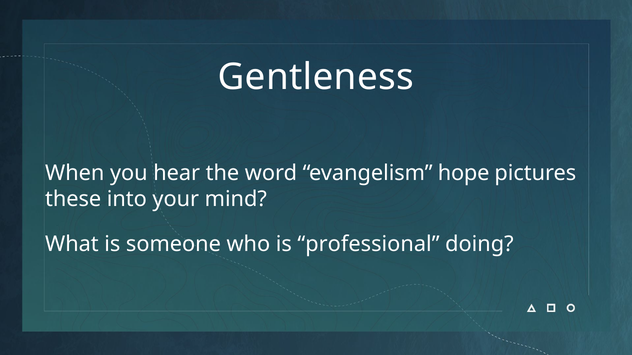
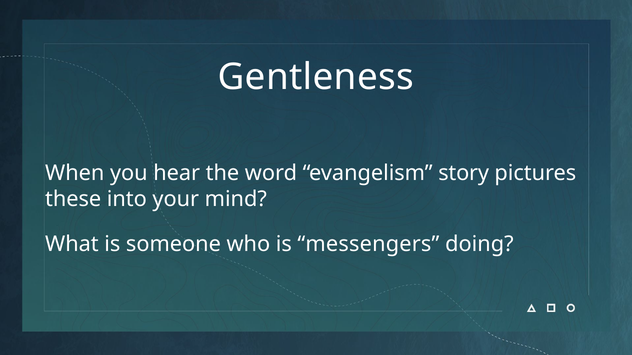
hope: hope -> story
professional: professional -> messengers
